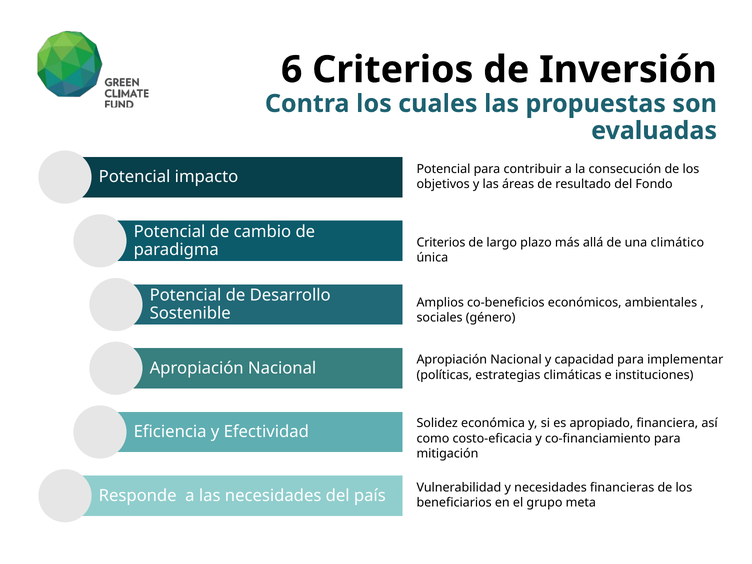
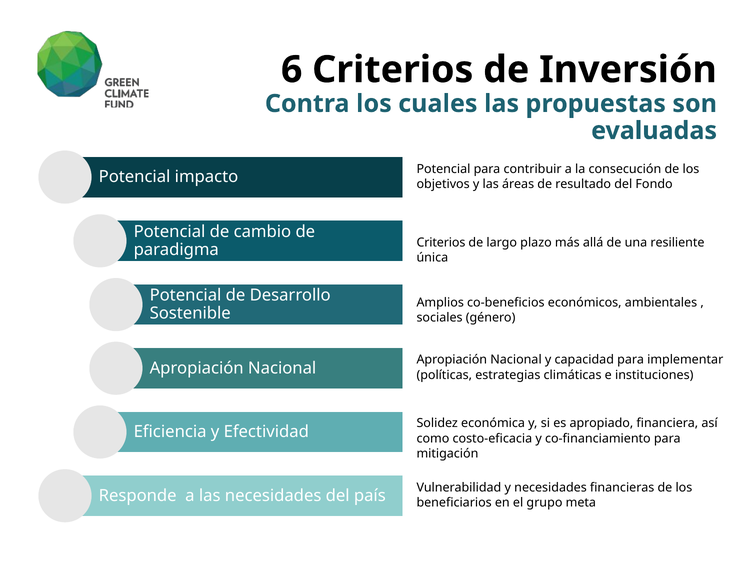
climático: climático -> resiliente
